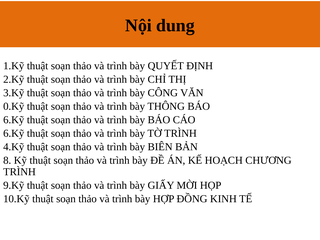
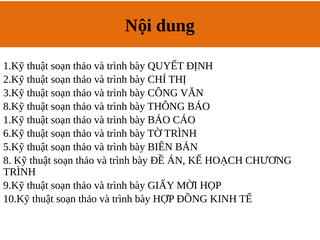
0.Kỹ: 0.Kỹ -> 8.Kỹ
6.Kỹ at (14, 120): 6.Kỹ -> 1.Kỹ
4.Kỹ: 4.Kỹ -> 5.Kỹ
